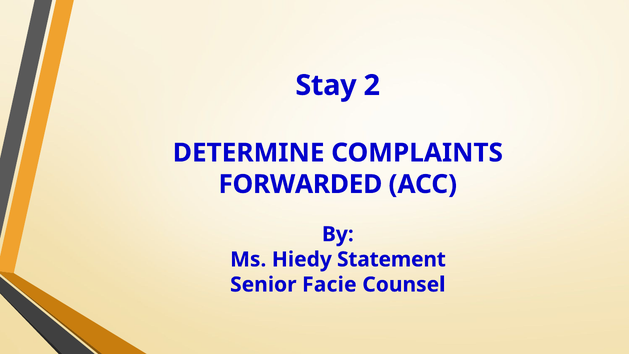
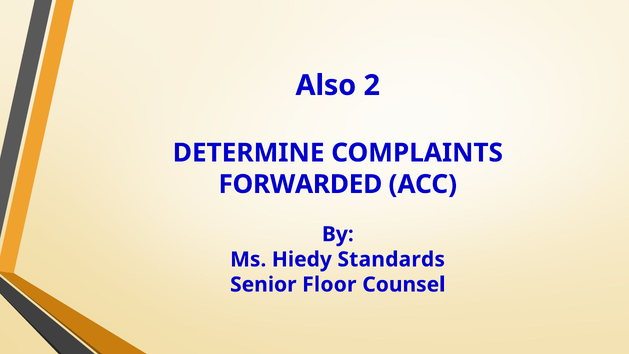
Stay: Stay -> Also
Statement: Statement -> Standards
Facie: Facie -> Floor
